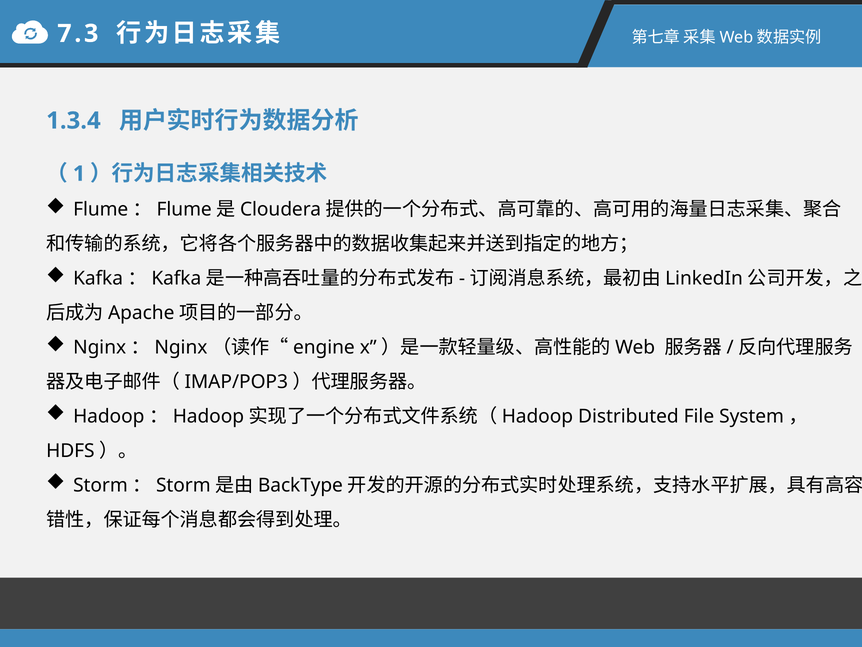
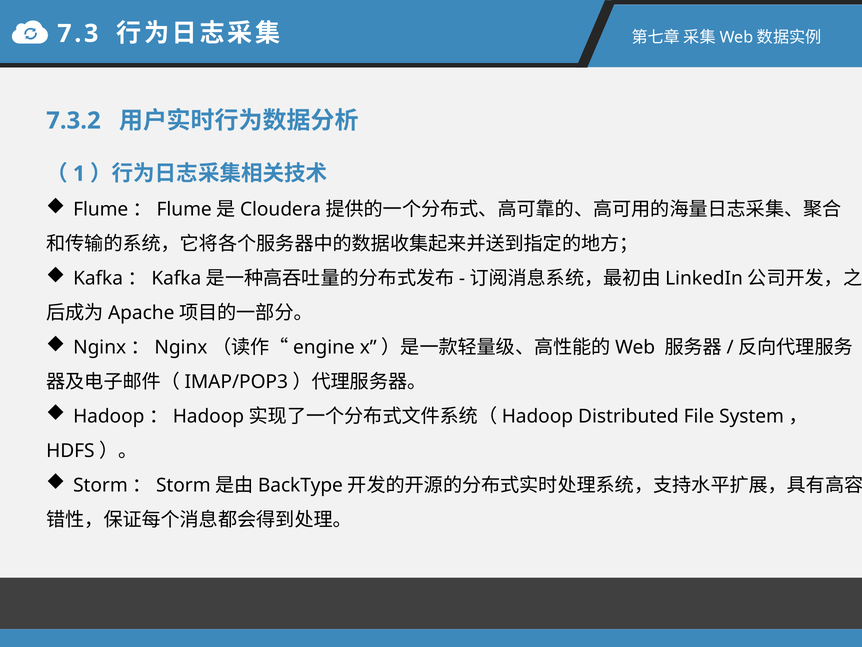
1.3.4: 1.3.4 -> 7.3.2
